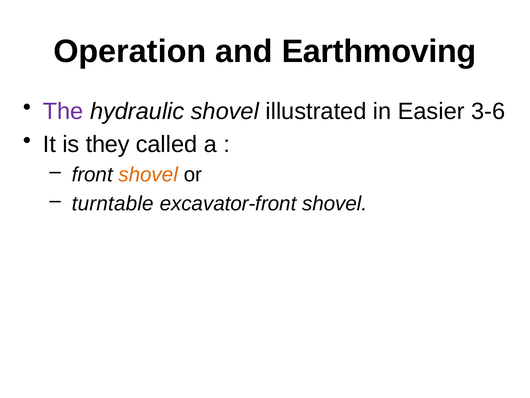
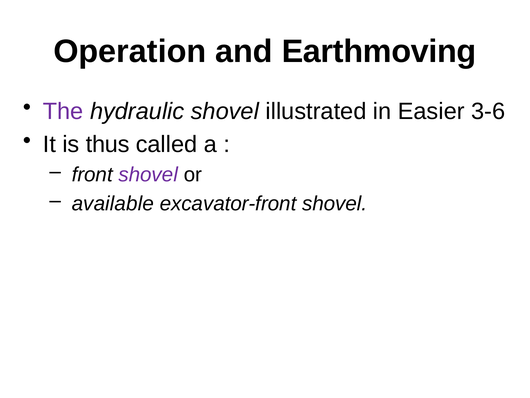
they: they -> thus
shovel at (148, 175) colour: orange -> purple
turntable: turntable -> available
